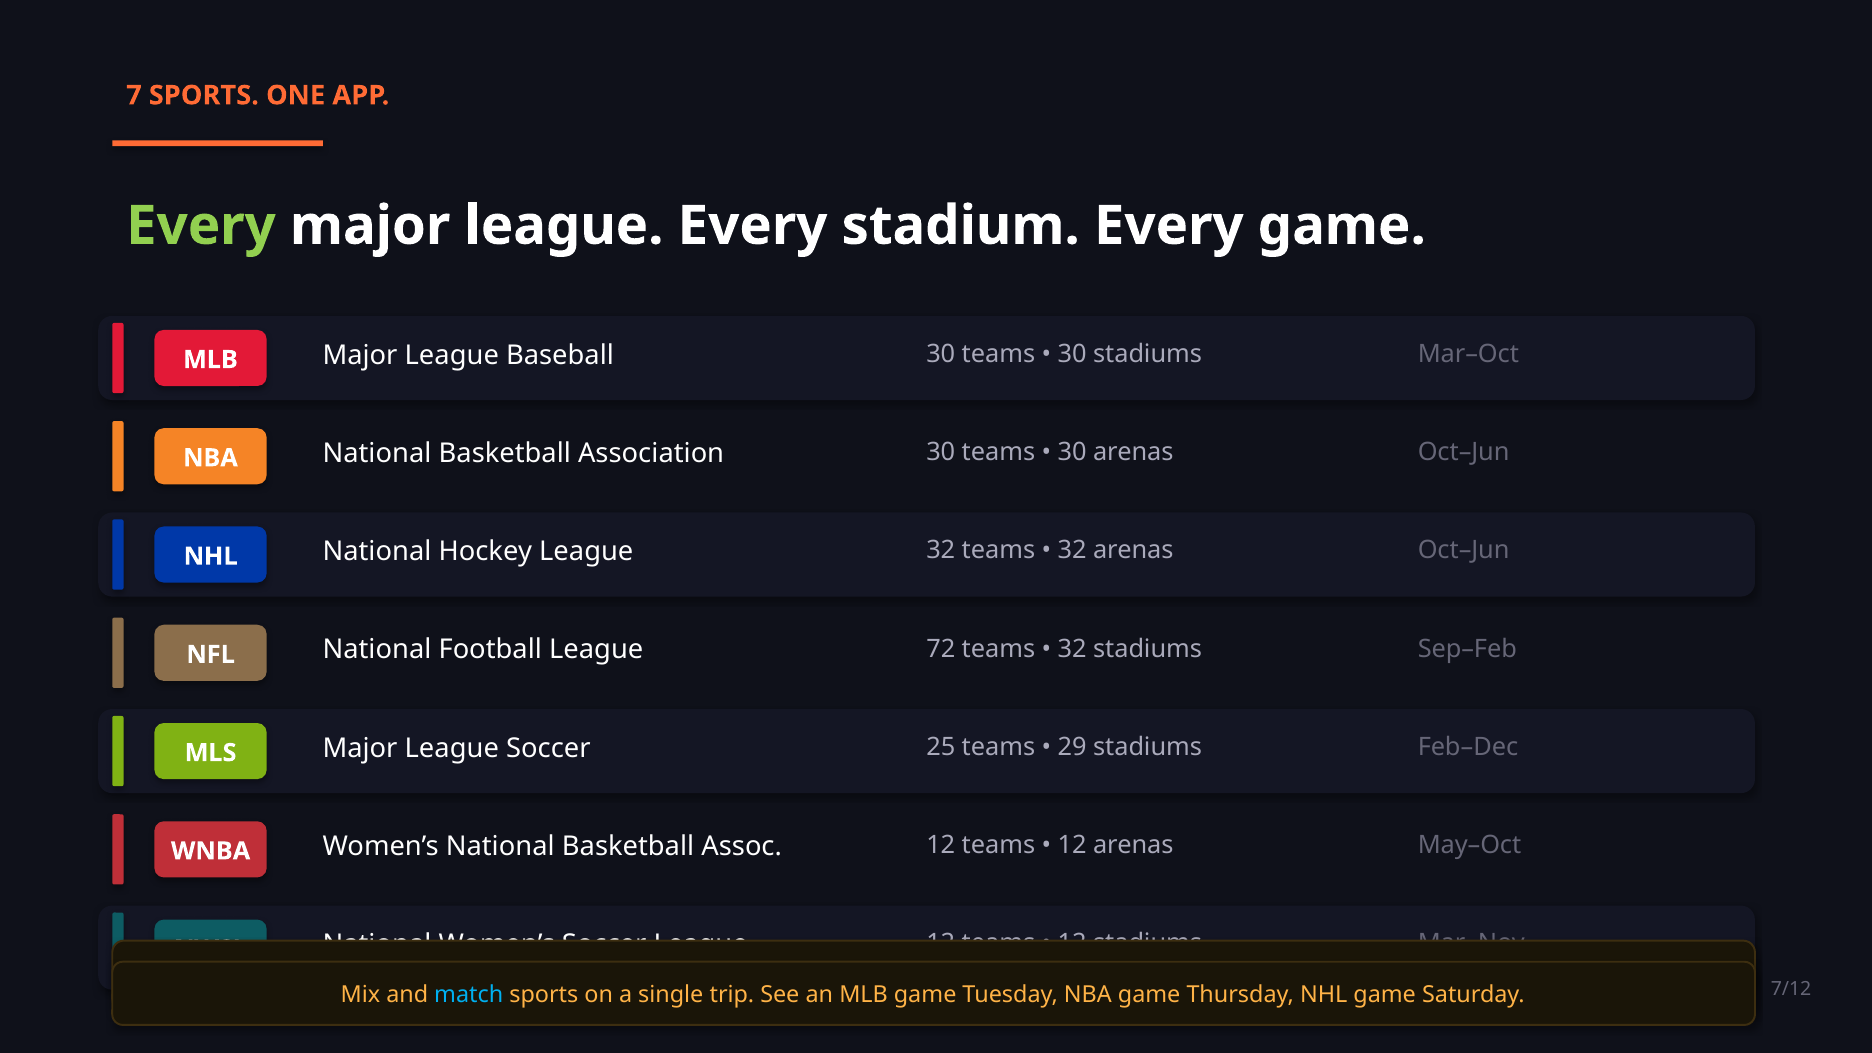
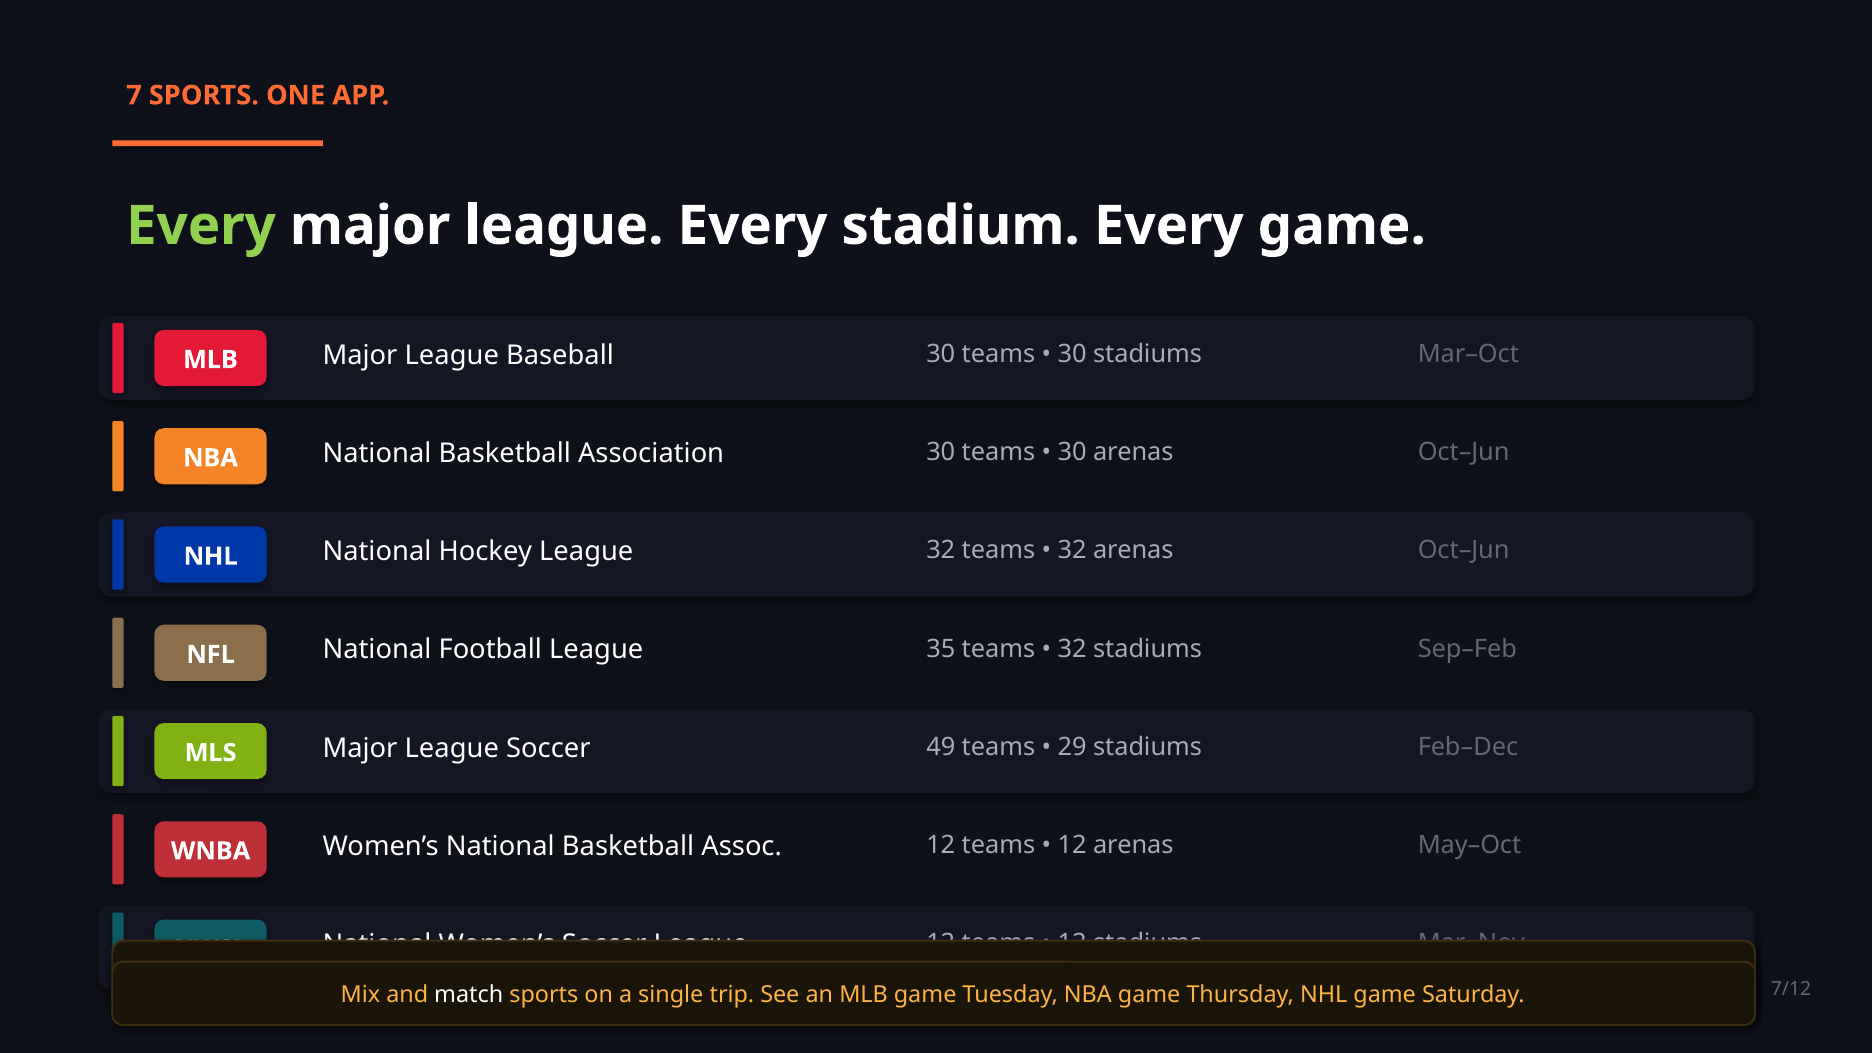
72: 72 -> 35
25: 25 -> 49
match colour: light blue -> white
